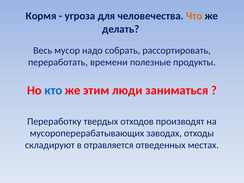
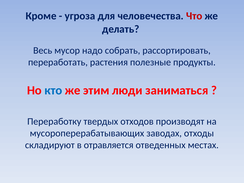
Кормя: Кормя -> Кроме
Что colour: orange -> red
времени: времени -> растения
